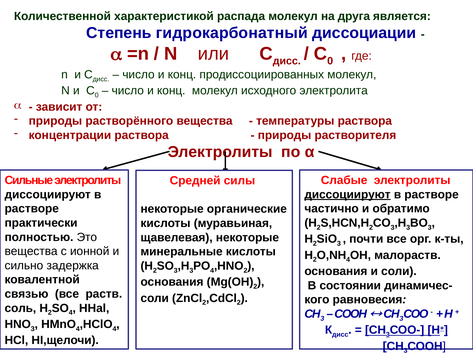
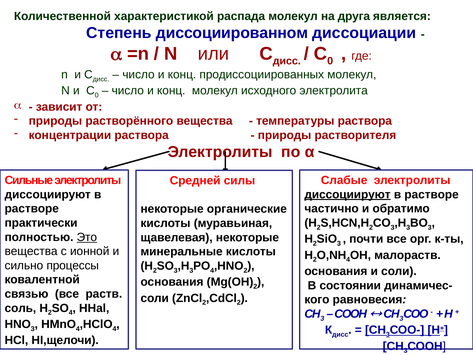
гидрокарбонатный: гидрокарбонатный -> диссоциированном
Это underline: none -> present
задержка: задержка -> процессы
